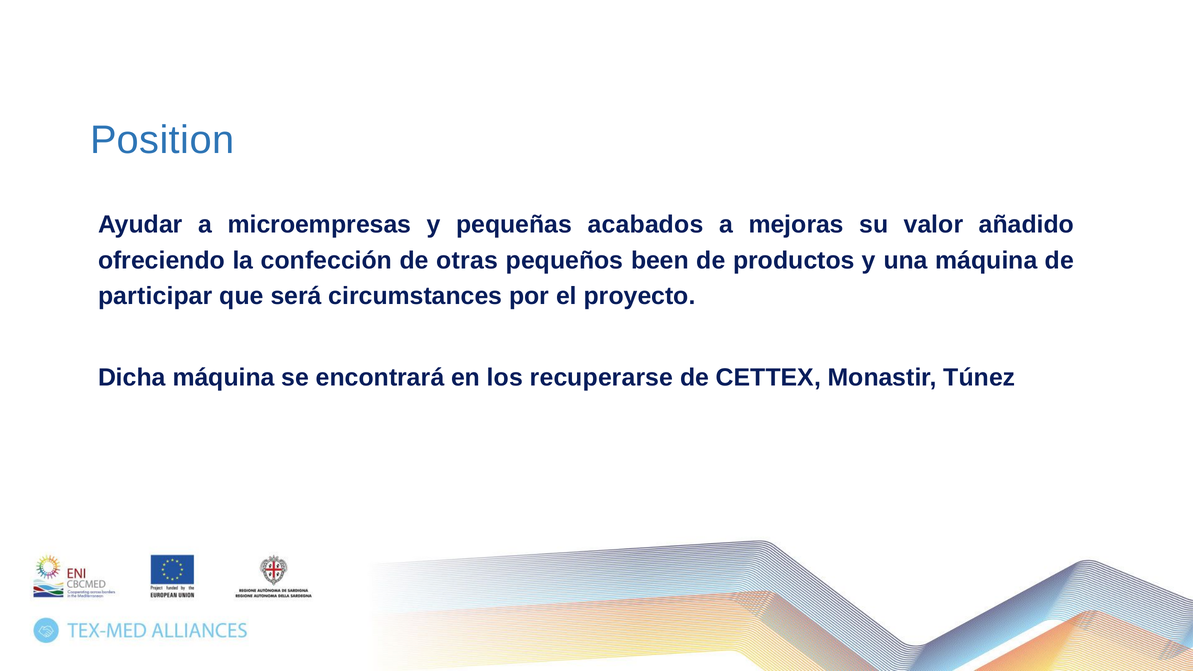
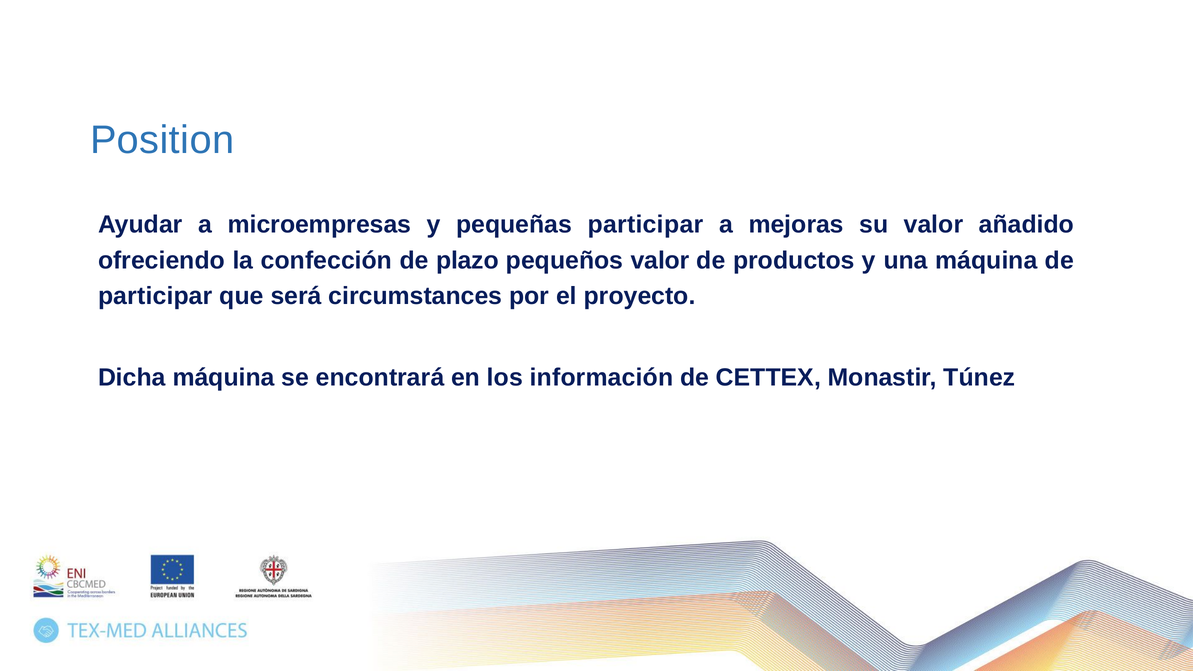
pequeñas acabados: acabados -> participar
otras: otras -> plazo
pequeños been: been -> valor
recuperarse: recuperarse -> información
